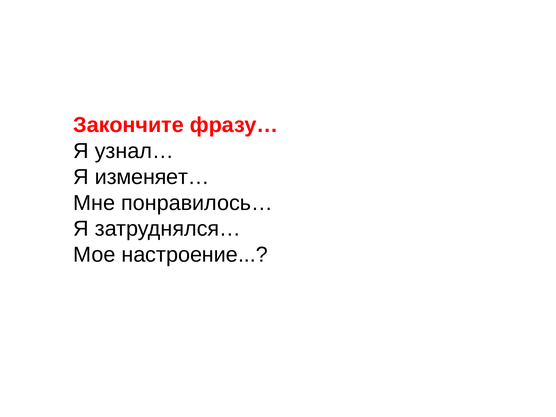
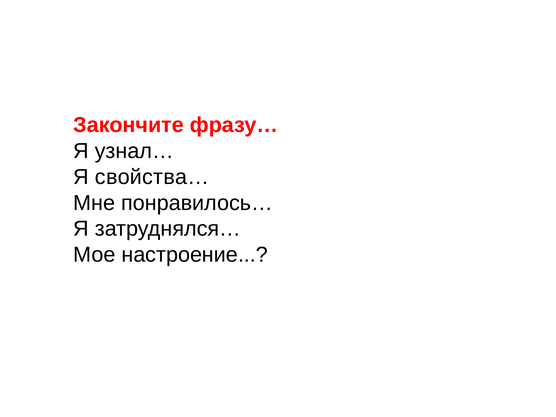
изменяет…: изменяет… -> свойства…
